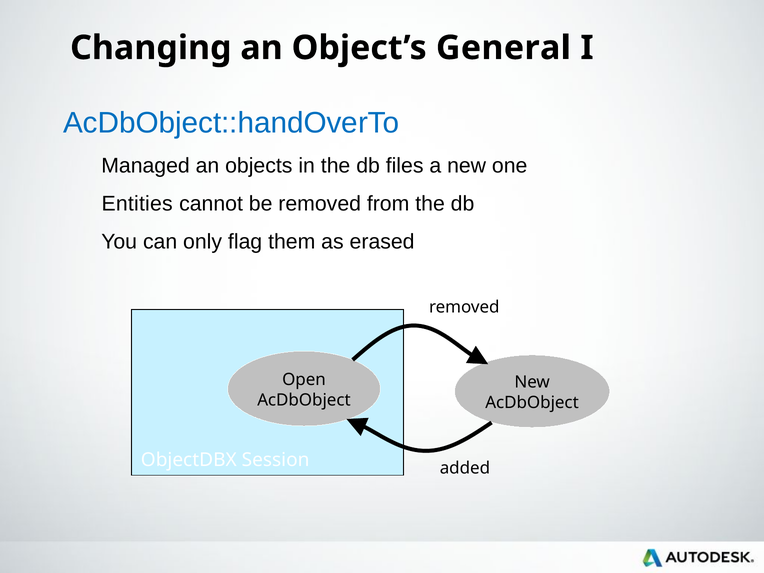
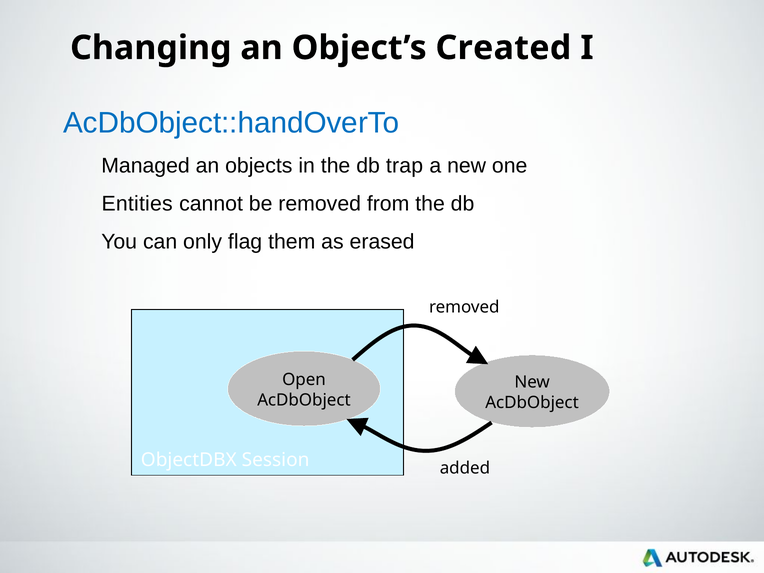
General: General -> Created
files: files -> trap
